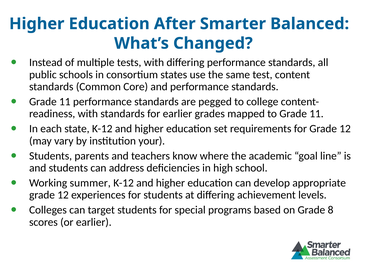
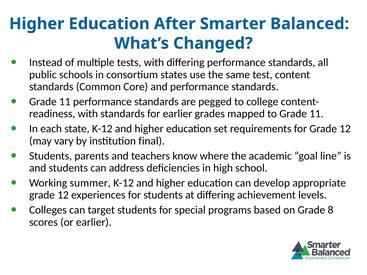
your: your -> final
